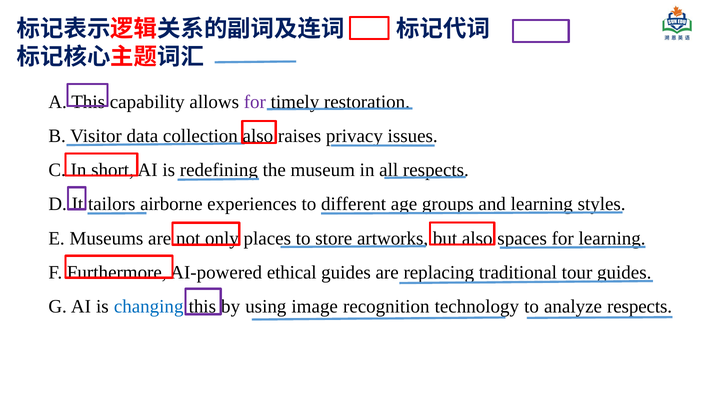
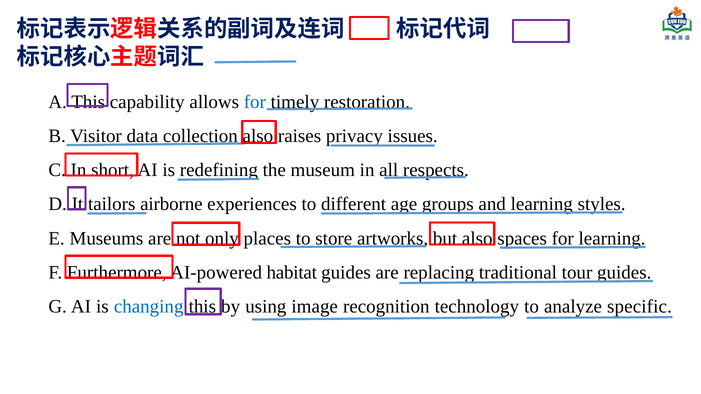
for at (255, 102) colour: purple -> blue
ethical: ethical -> habitat
analyze respects: respects -> specific
